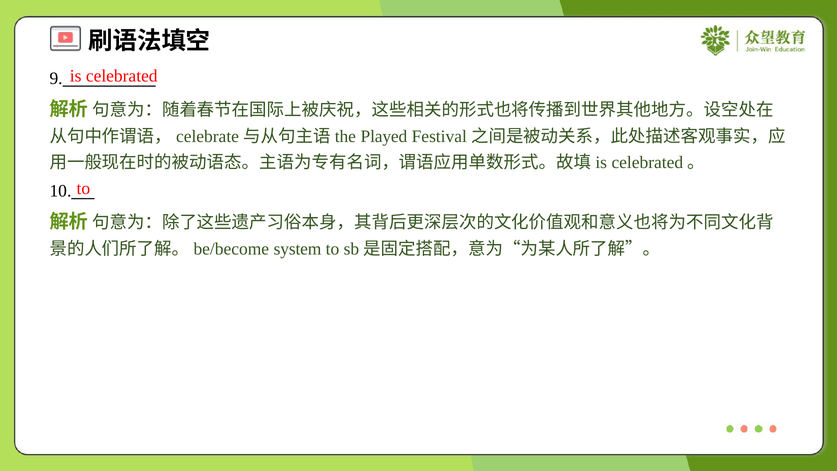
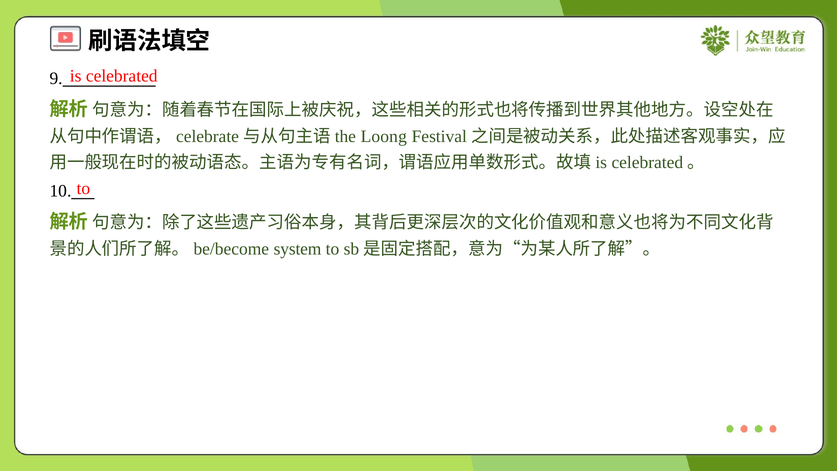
Played: Played -> Loong
